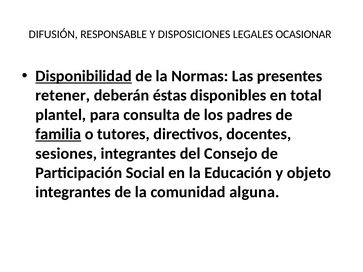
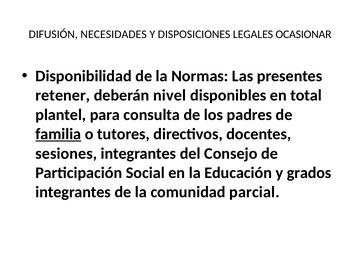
RESPONSABLE: RESPONSABLE -> NECESIDADES
Disponibilidad underline: present -> none
éstas: éstas -> nivel
objeto: objeto -> grados
alguna: alguna -> parcial
